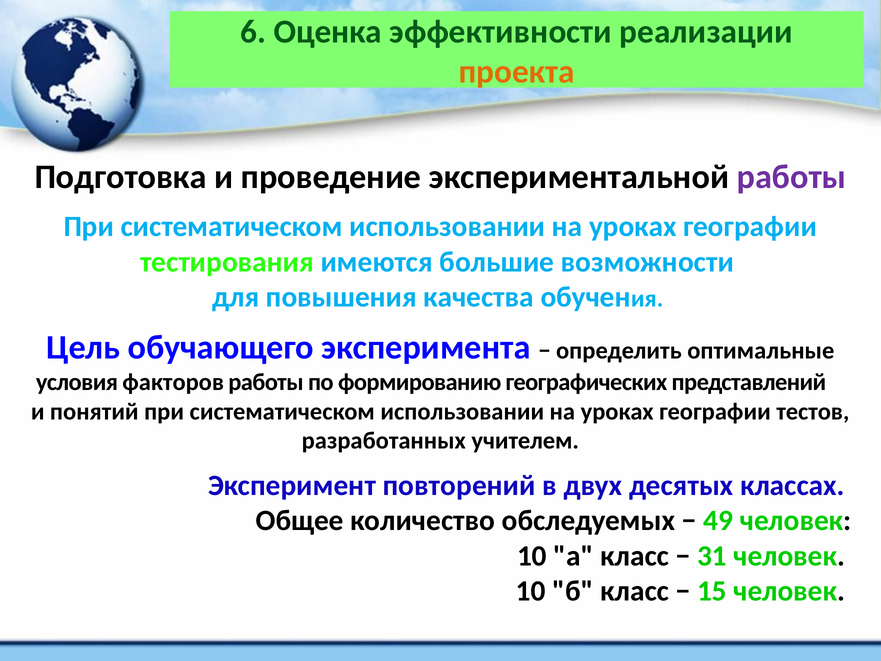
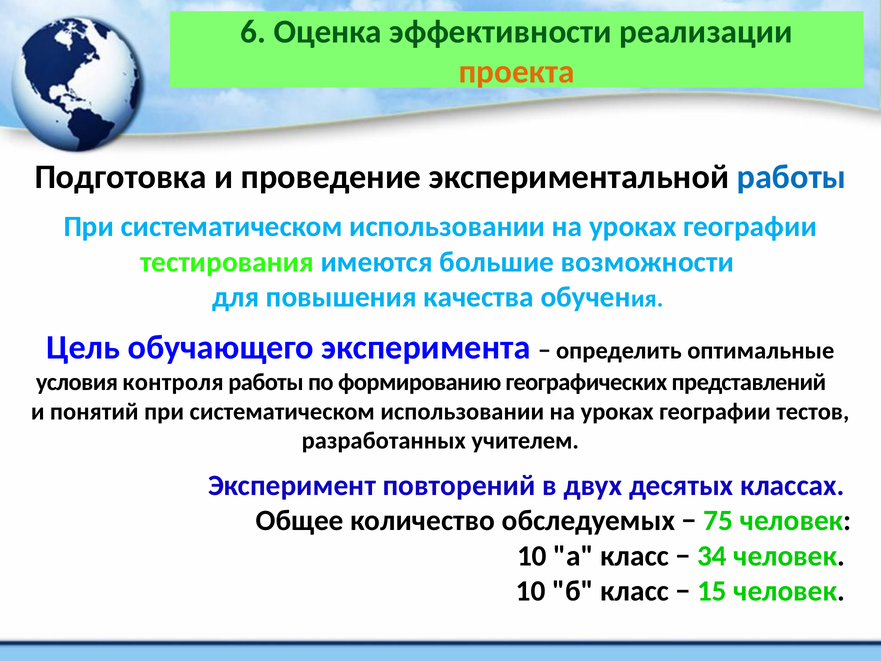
работы at (792, 177) colour: purple -> blue
факторов: факторов -> контроля
49: 49 -> 75
31: 31 -> 34
